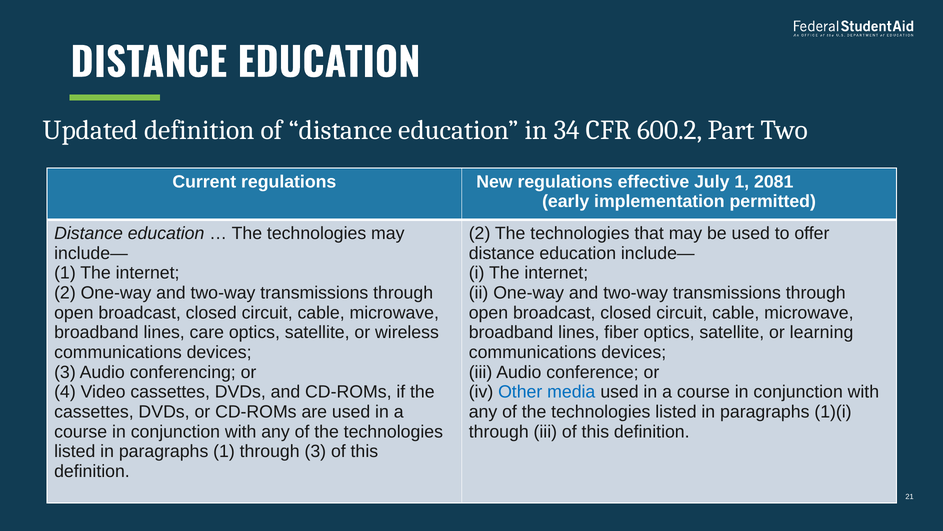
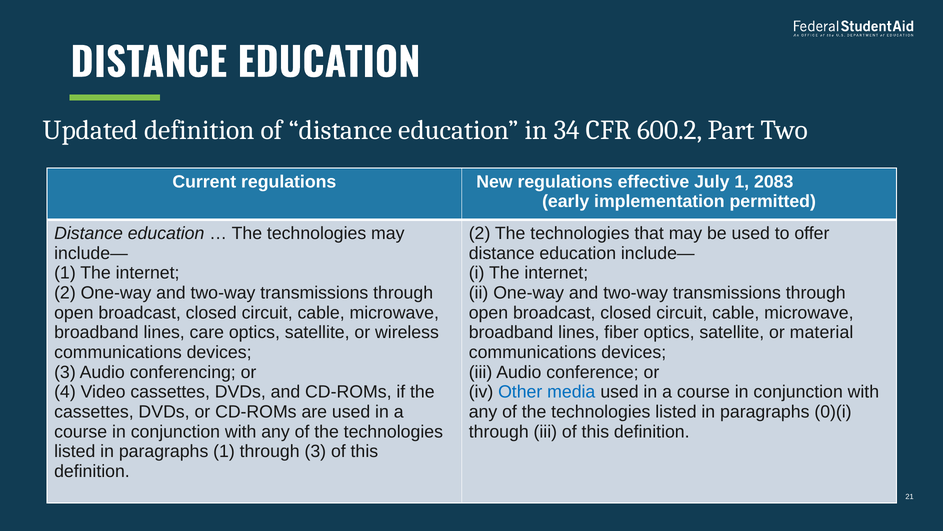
2081: 2081 -> 2083
learning: learning -> material
1)(i: 1)(i -> 0)(i
